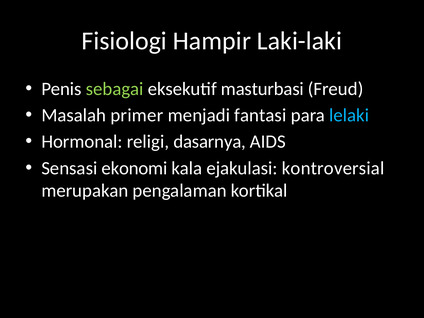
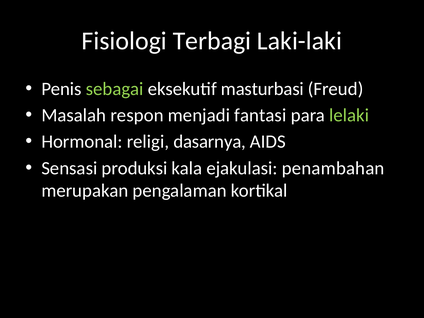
Hampir: Hampir -> Terbagi
primer: primer -> respon
lelaki colour: light blue -> light green
ekonomi: ekonomi -> produksi
kontroversial: kontroversial -> penambahan
